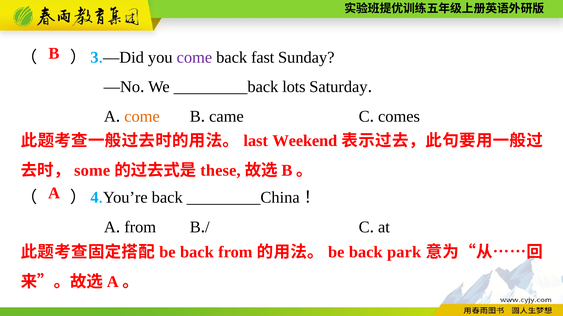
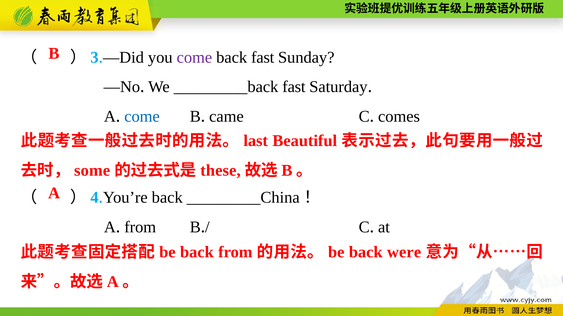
_________back lots: lots -> fast
come at (142, 117) colour: orange -> blue
Weekend: Weekend -> Beautiful
park: park -> were
